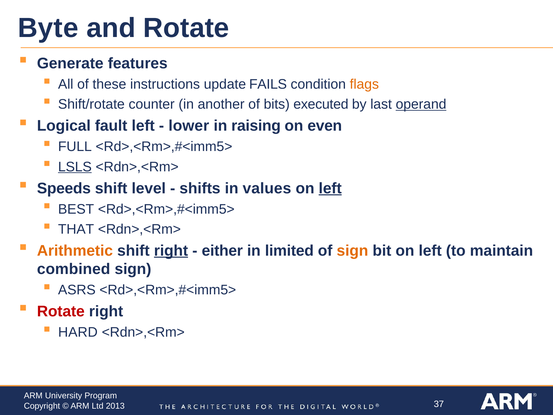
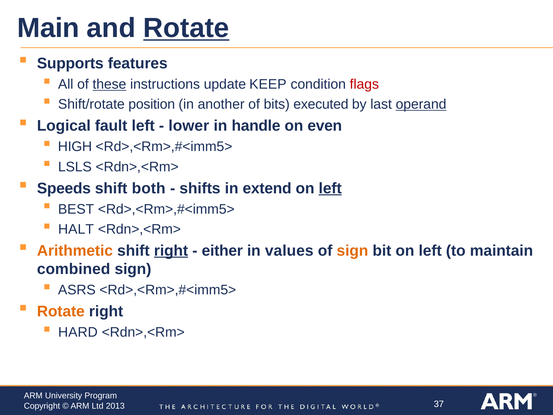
Byte: Byte -> Main
Rotate at (186, 28) underline: none -> present
Generate: Generate -> Supports
these underline: none -> present
FAILS: FAILS -> KEEP
flags colour: orange -> red
counter: counter -> position
raising: raising -> handle
FULL: FULL -> HIGH
LSLS underline: present -> none
level: level -> both
values: values -> extend
THAT: THAT -> HALT
limited: limited -> values
Rotate at (61, 311) colour: red -> orange
